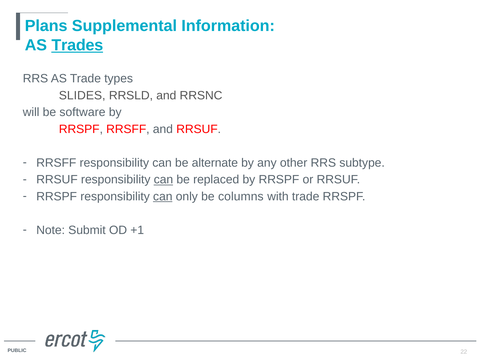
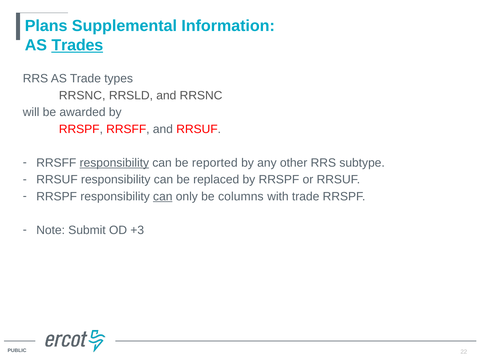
SLIDES at (82, 95): SLIDES -> RRSNC
software: software -> awarded
responsibility at (114, 163) underline: none -> present
alternate: alternate -> reported
can at (163, 180) underline: present -> none
+1: +1 -> +3
